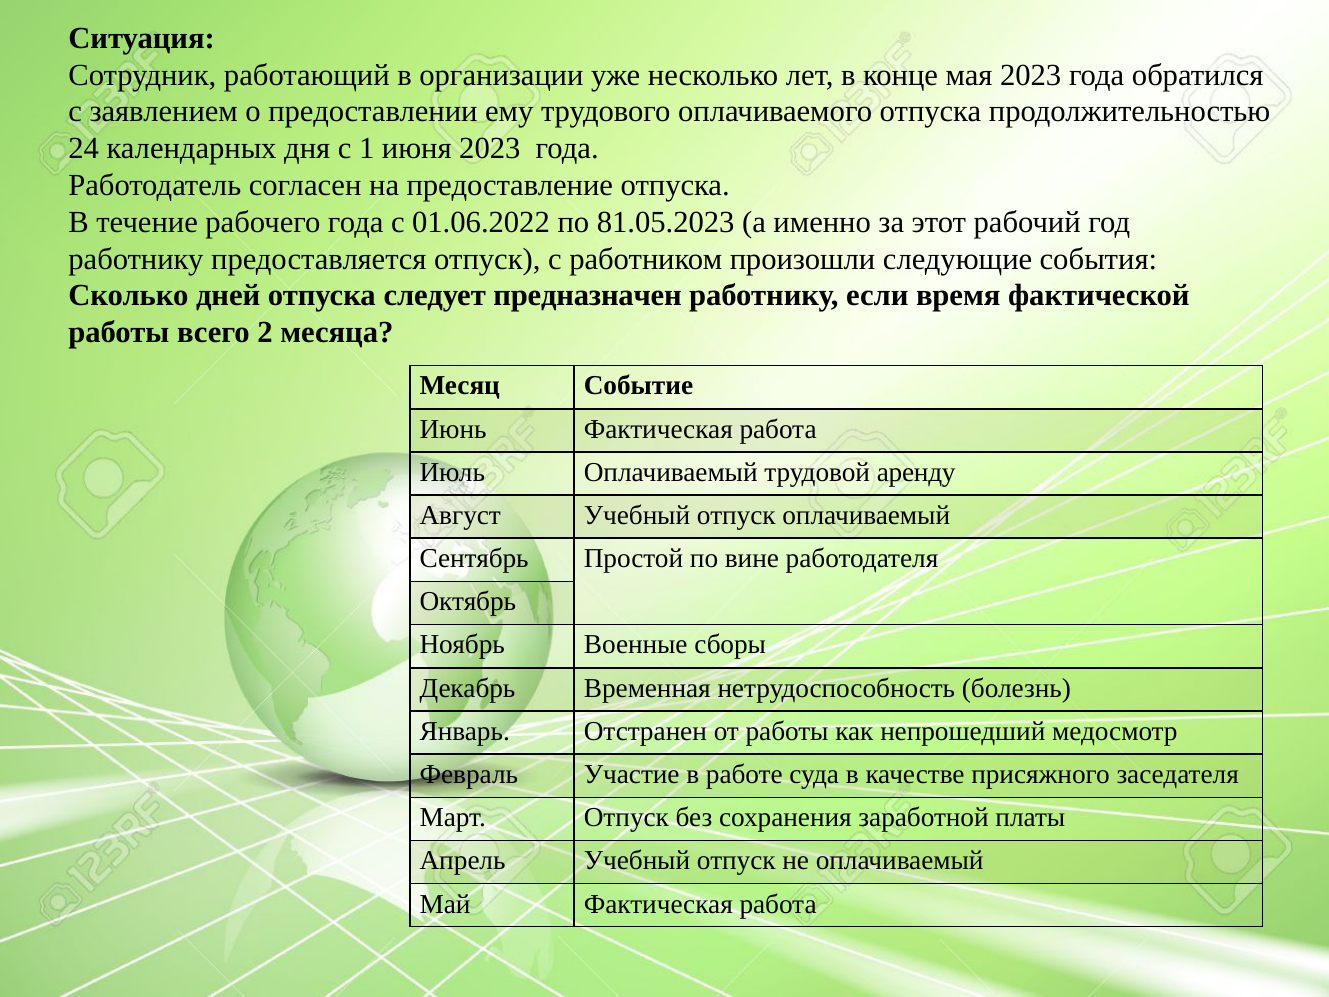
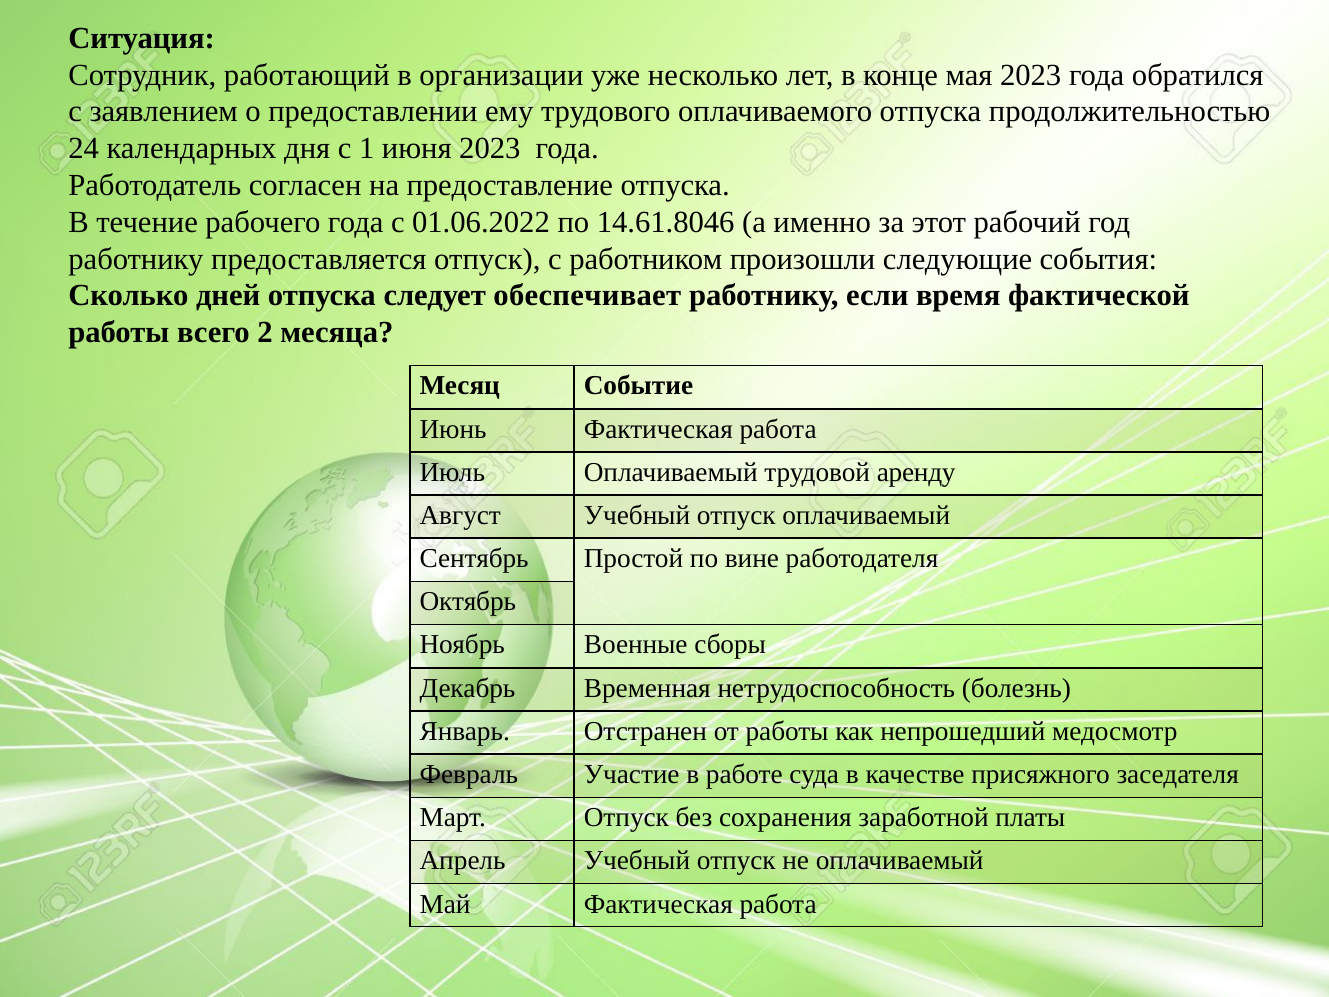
81.05.2023: 81.05.2023 -> 14.61.8046
предназначен: предназначен -> обеспечивает
